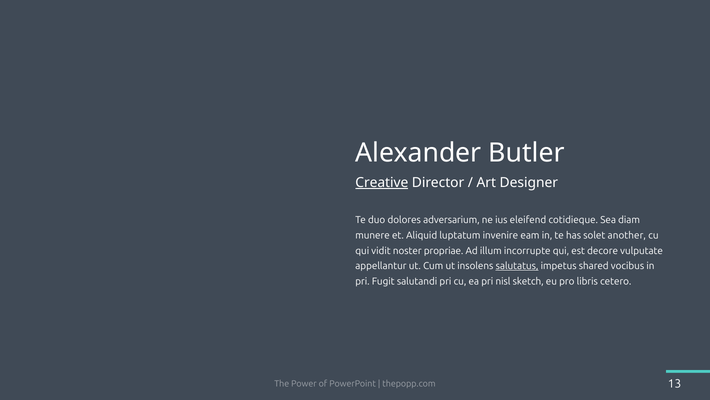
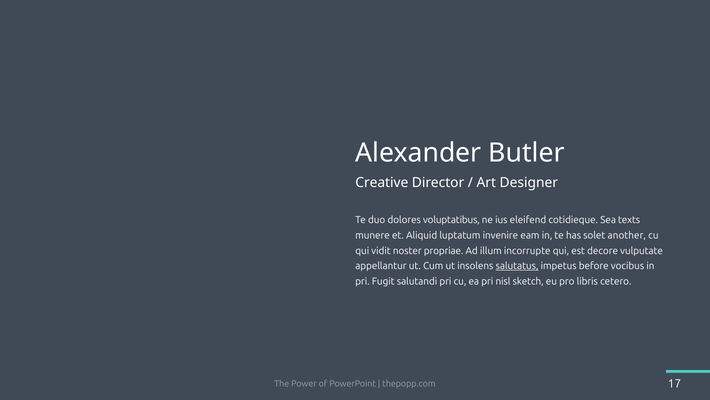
Creative underline: present -> none
adversarium: adversarium -> voluptatibus
diam: diam -> texts
shared: shared -> before
13: 13 -> 17
